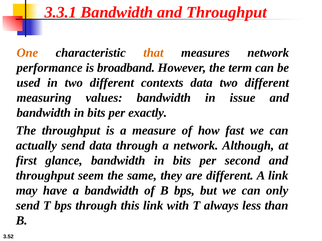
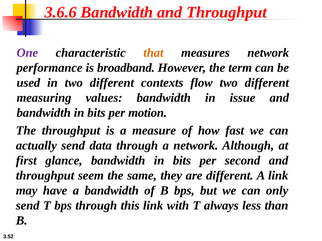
3.3.1: 3.3.1 -> 3.6.6
One colour: orange -> purple
contexts data: data -> flow
exactly: exactly -> motion
